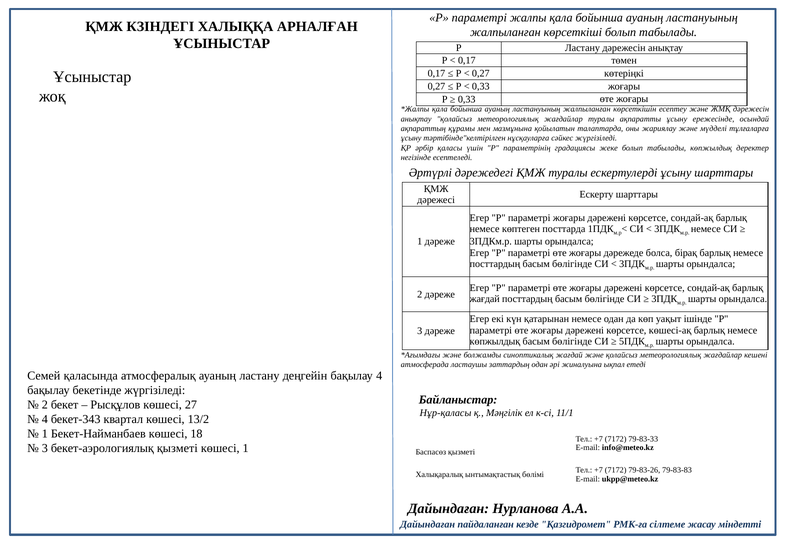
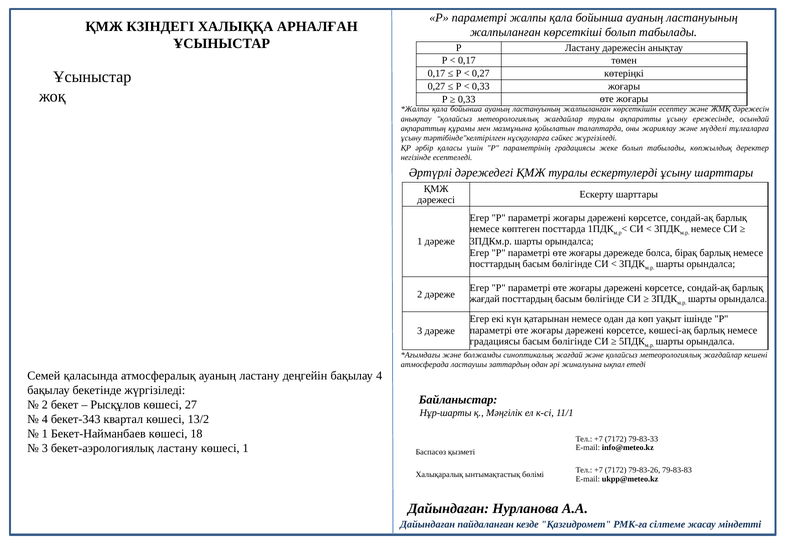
көпжылдық at (495, 341): көпжылдық -> градациясы
Нұр-қаласы: Нұр-қаласы -> Нұр-шарты
бекет-аэрологиялық қызметі: қызметі -> ластану
